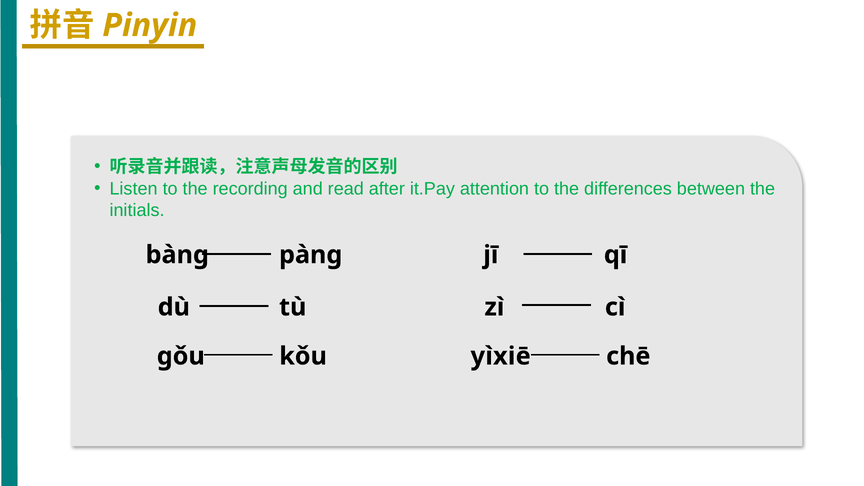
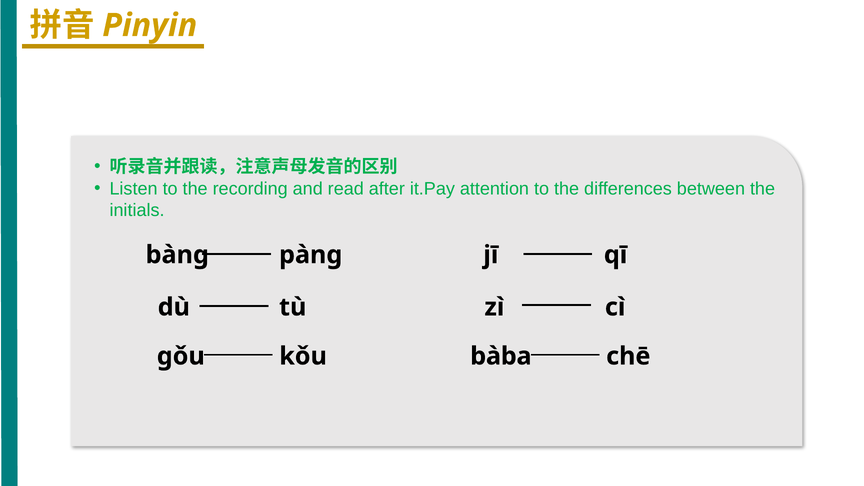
yìxiē: yìxiē -> bàba
